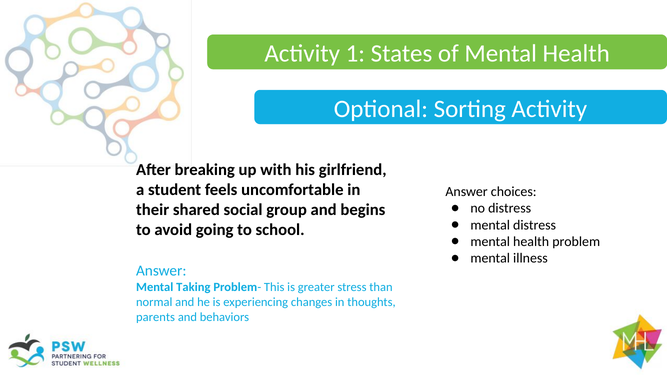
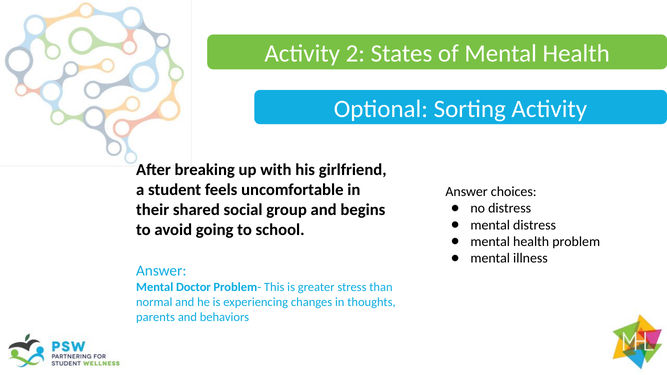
1: 1 -> 2
Taking: Taking -> Doctor
